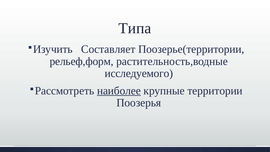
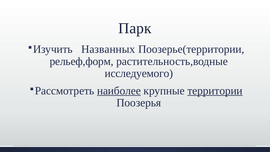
Типа: Типа -> Парк
Составляет: Составляет -> Названных
территории underline: none -> present
